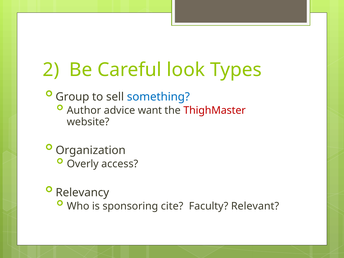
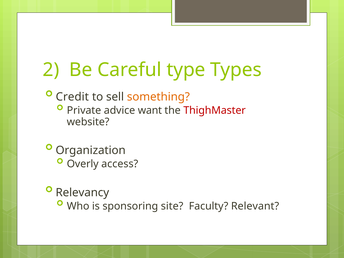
look: look -> type
Group: Group -> Credit
something colour: blue -> orange
Author: Author -> Private
cite: cite -> site
